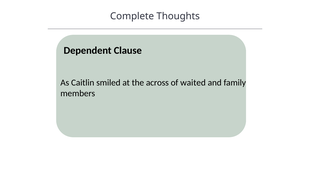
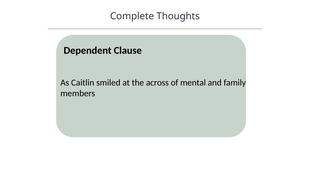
waited: waited -> mental
